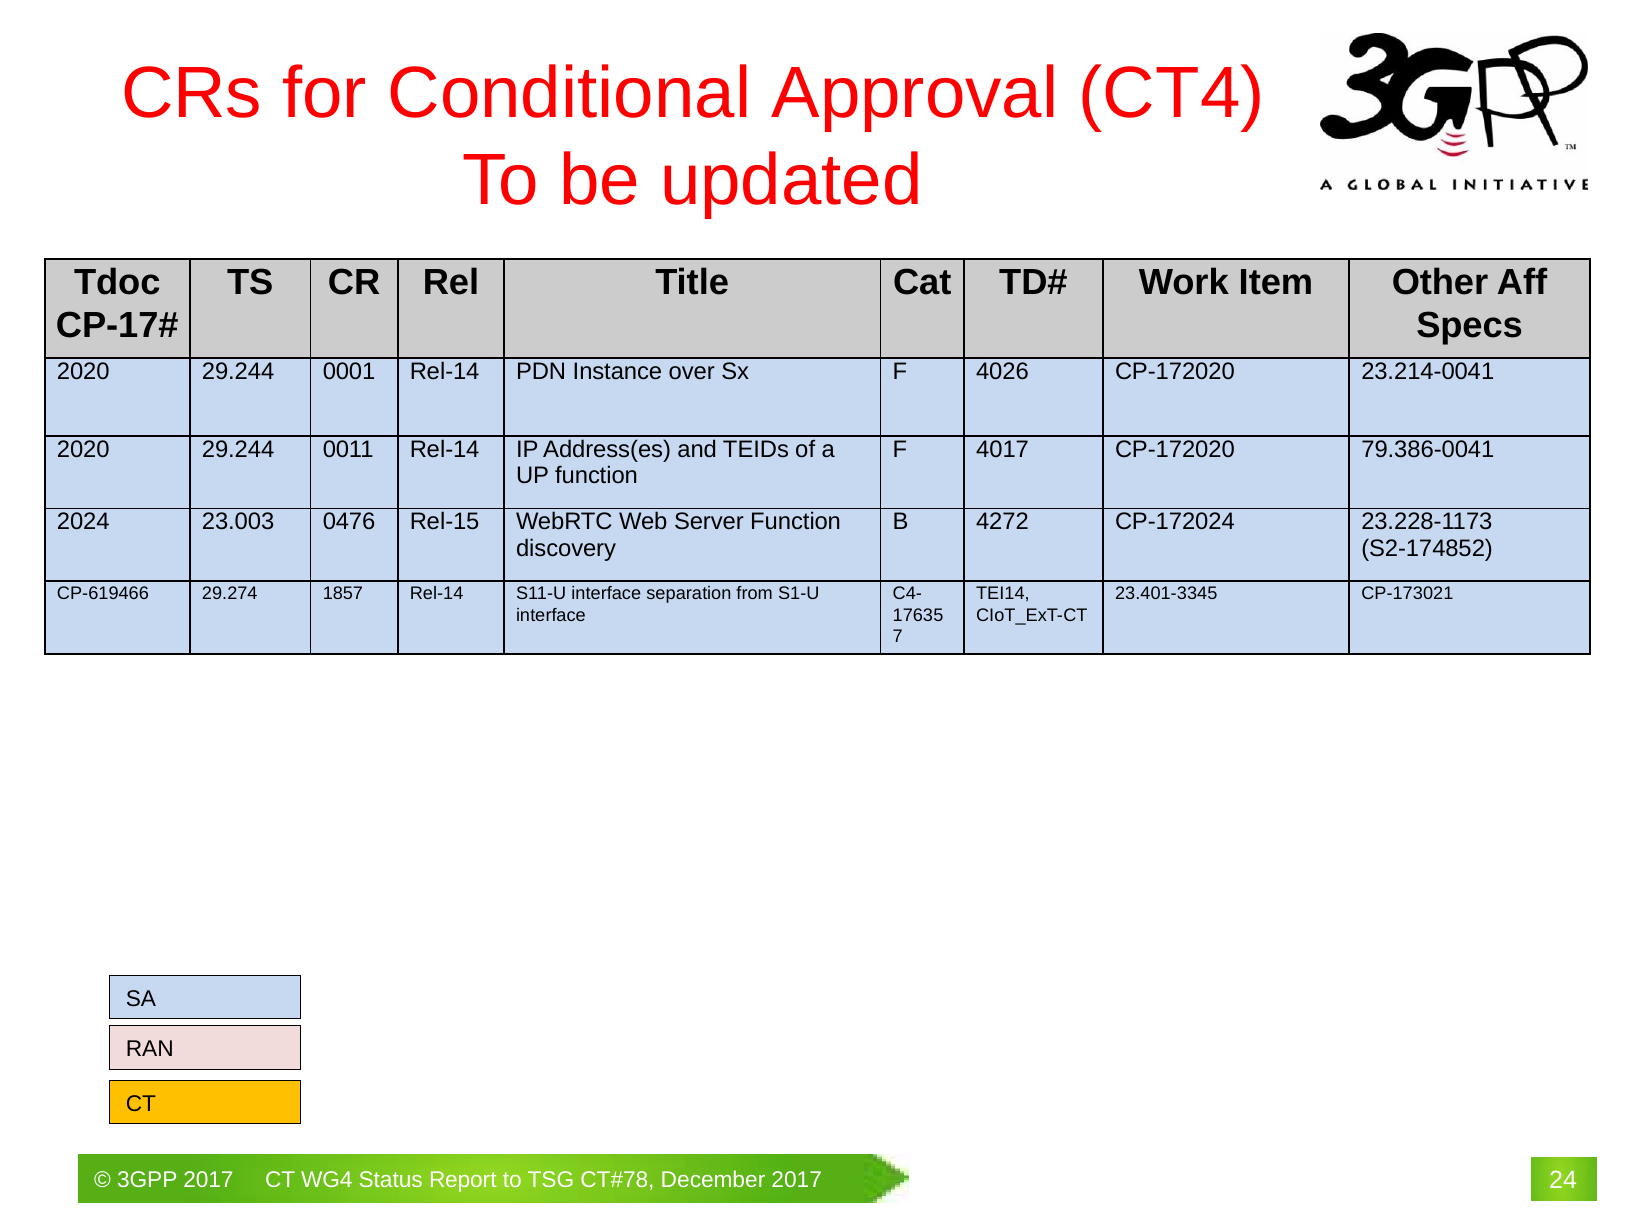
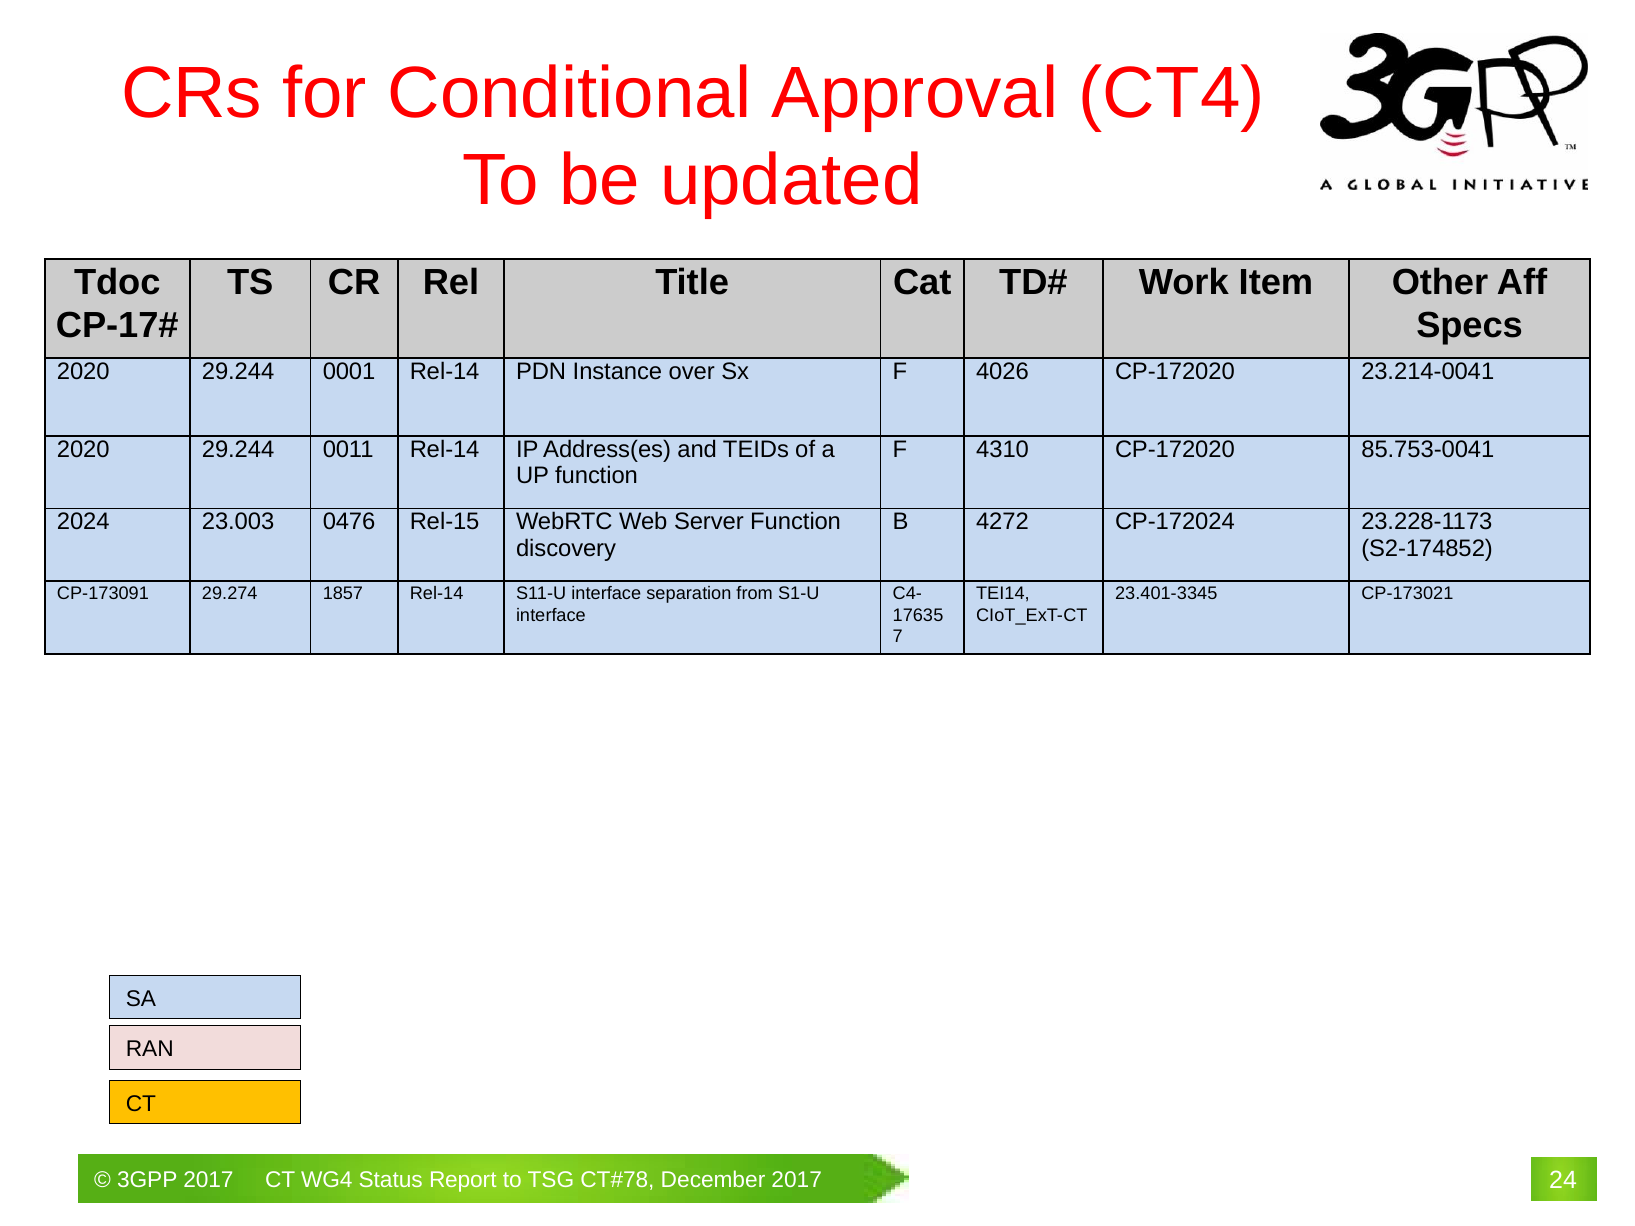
4017: 4017 -> 4310
79.386-0041: 79.386-0041 -> 85.753-0041
CP-619466: CP-619466 -> CP-173091
